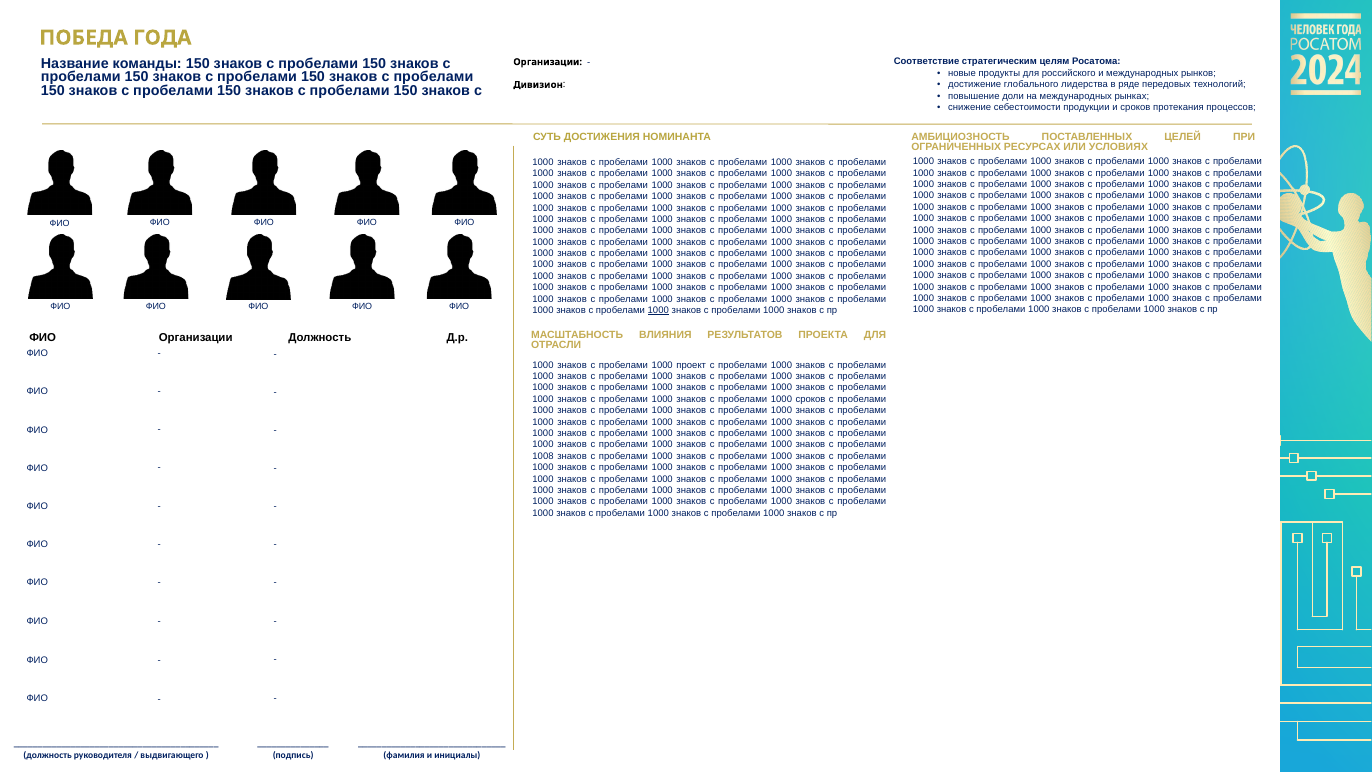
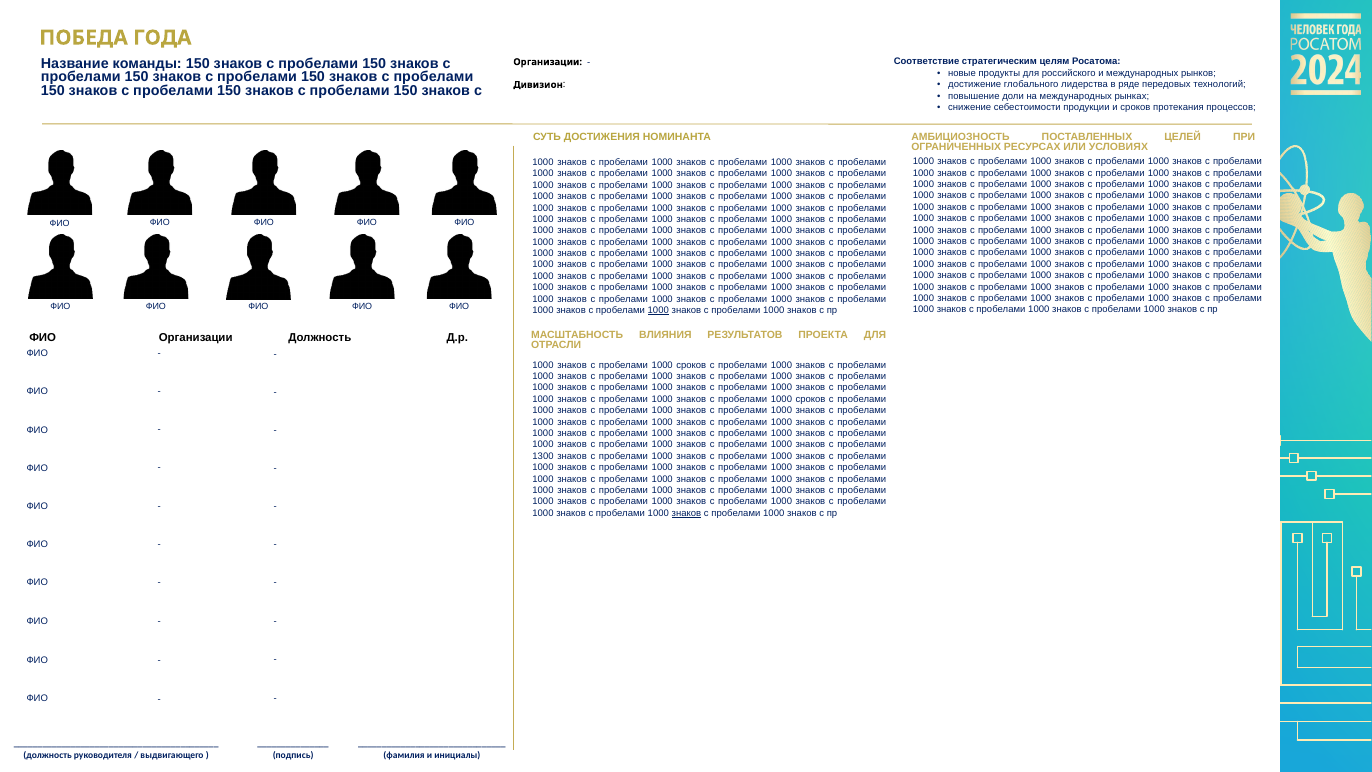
проект at (691, 365): проект -> сроков
1008: 1008 -> 1300
знаков at (686, 513) underline: none -> present
